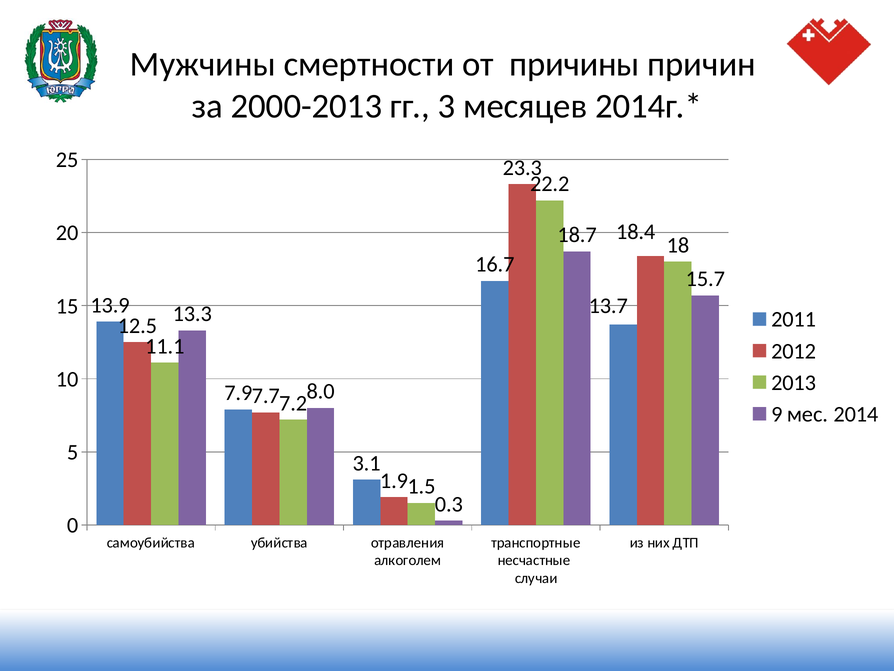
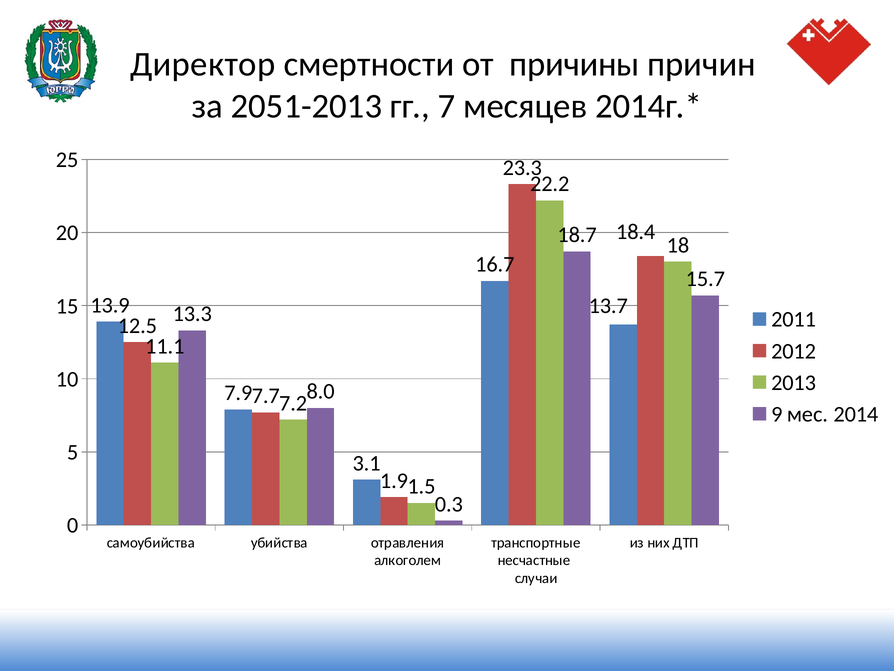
Мужчины: Мужчины -> Директор
2000-2013: 2000-2013 -> 2051-2013
3: 3 -> 7
